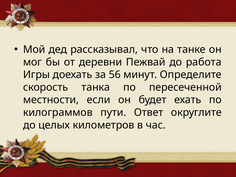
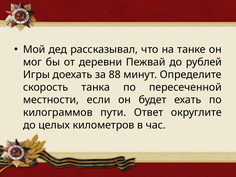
работа: работа -> рублей
56: 56 -> 88
